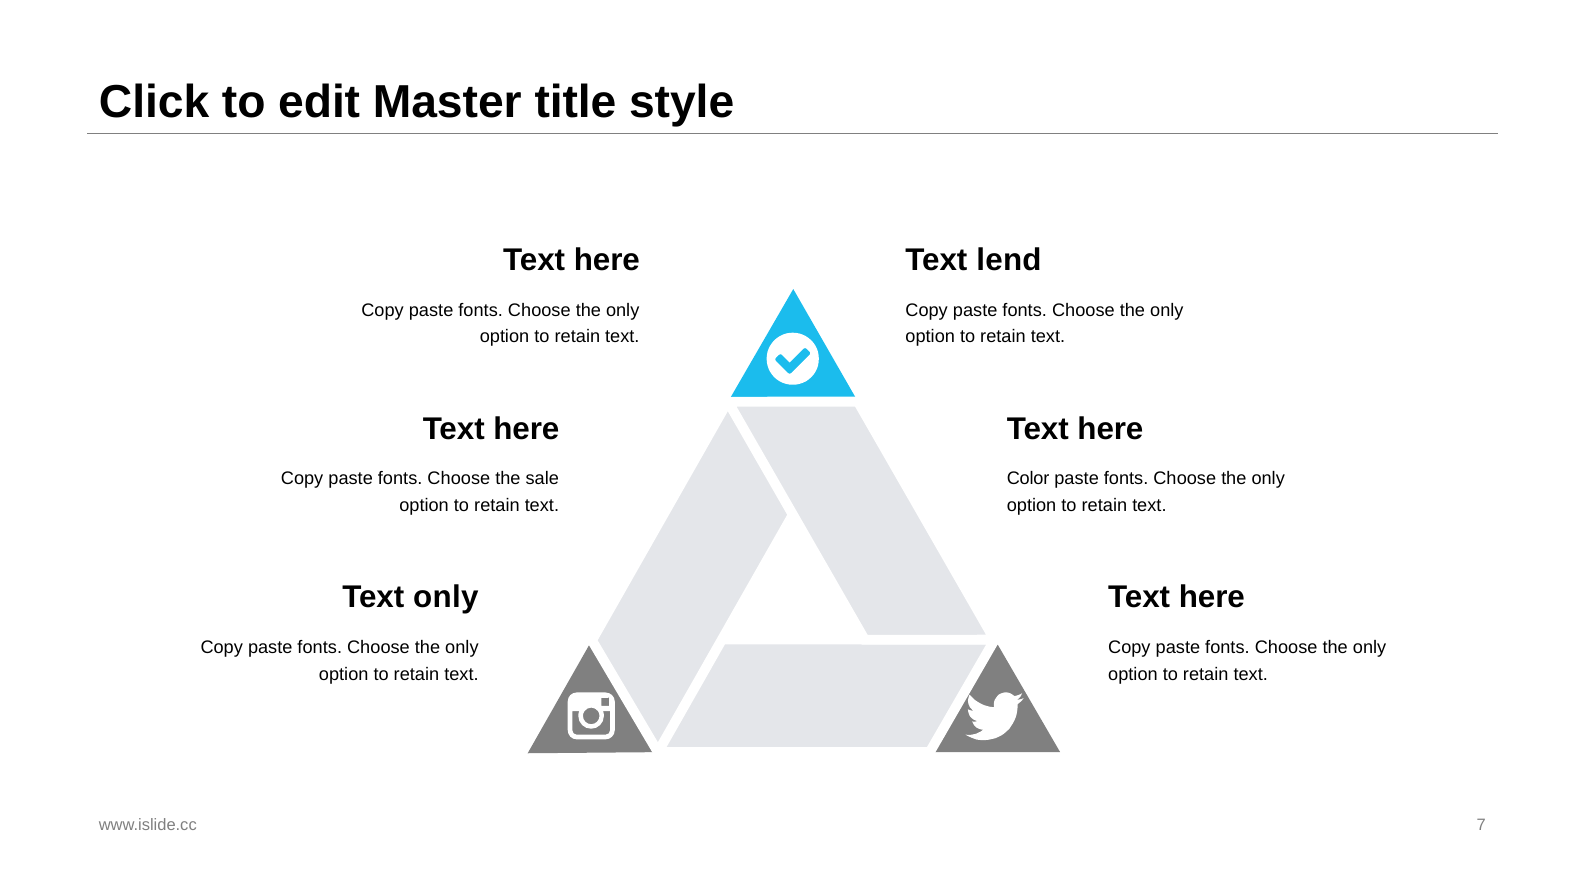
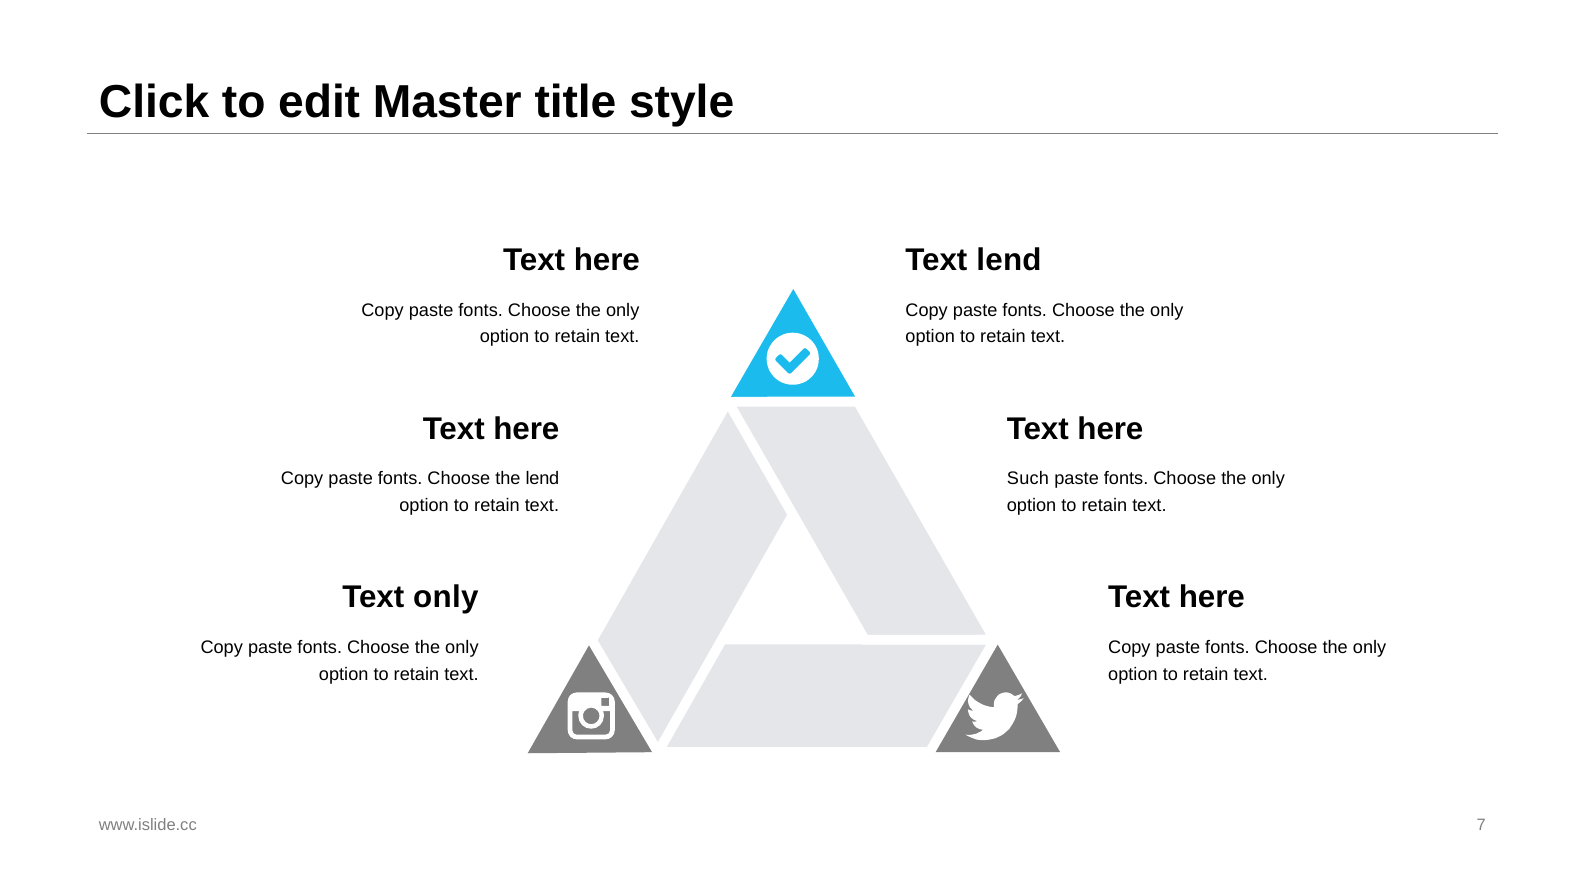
the sale: sale -> lend
Color: Color -> Such
